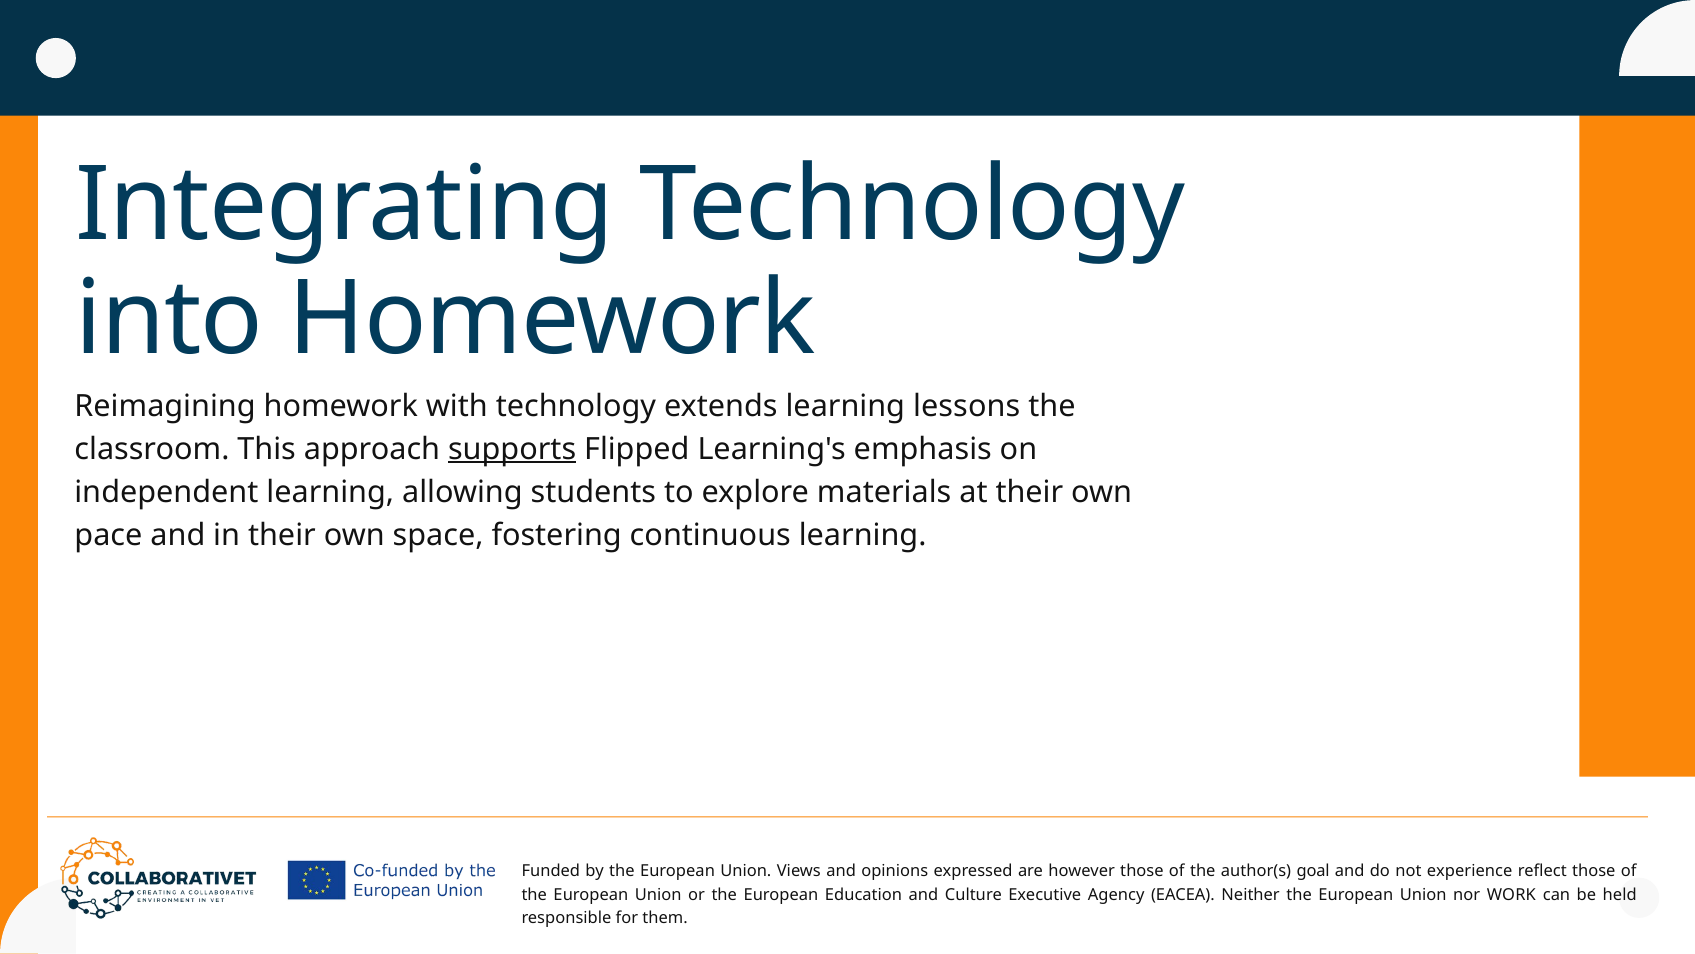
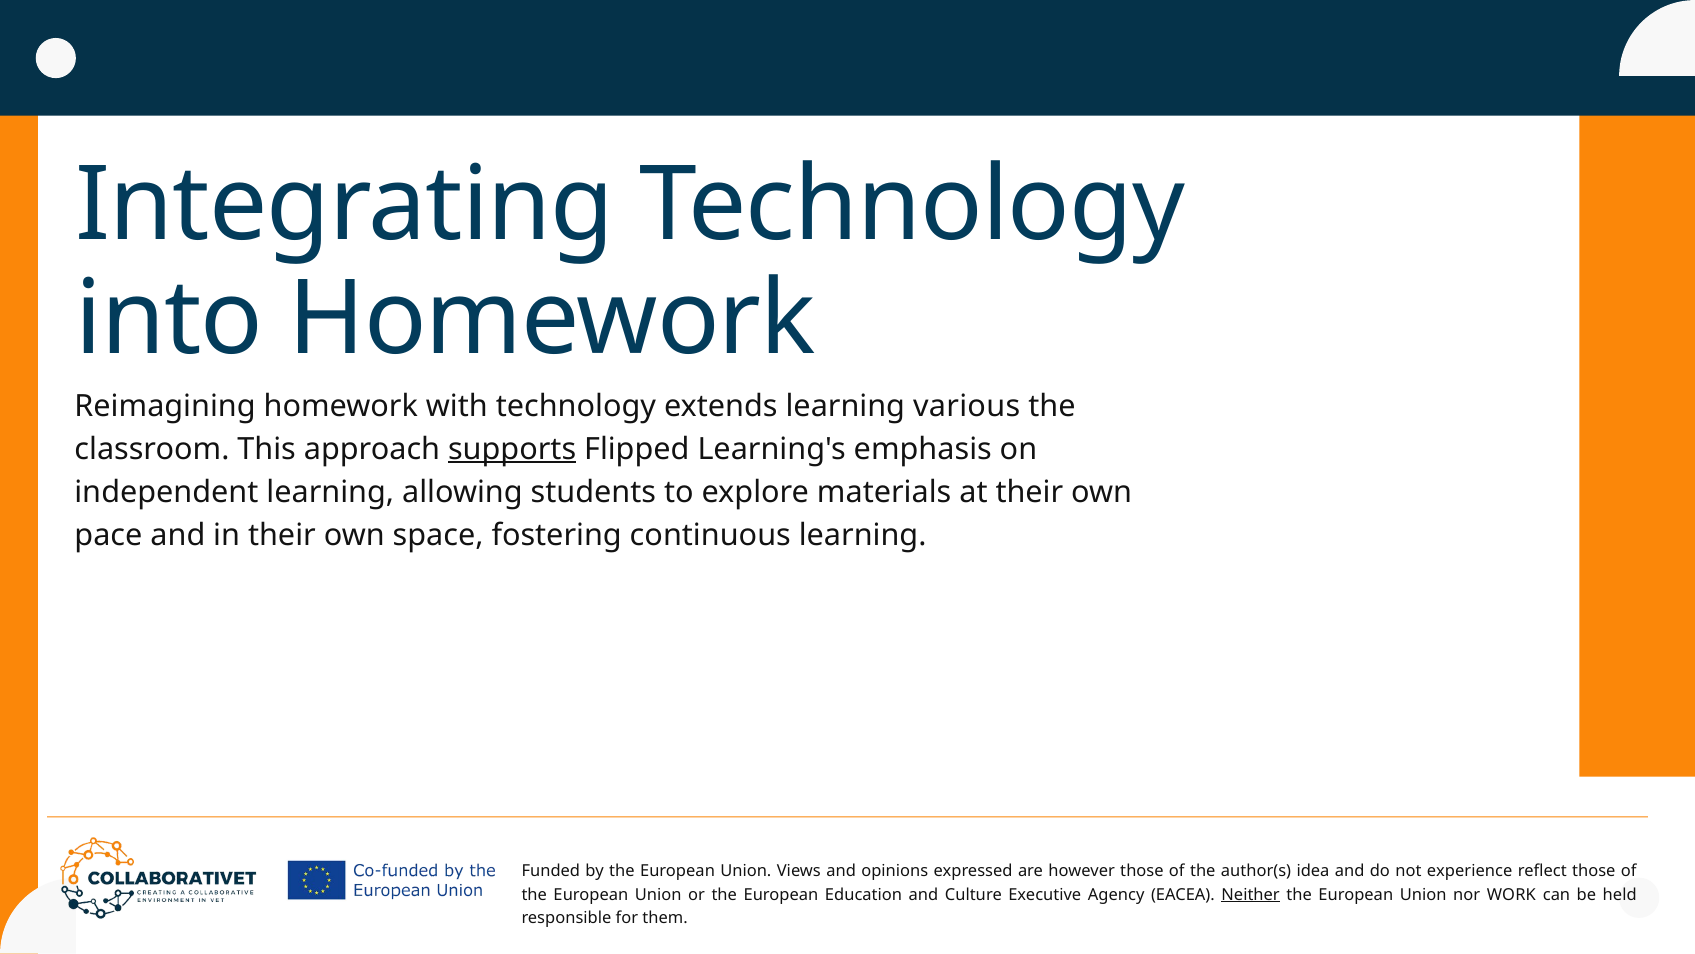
lessons: lessons -> various
goal: goal -> idea
Neither underline: none -> present
